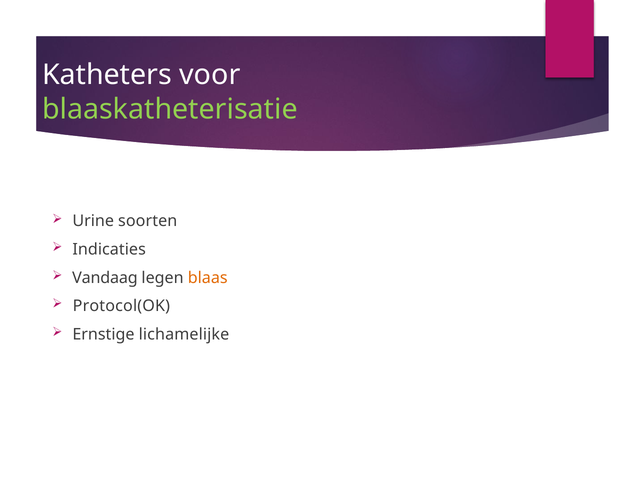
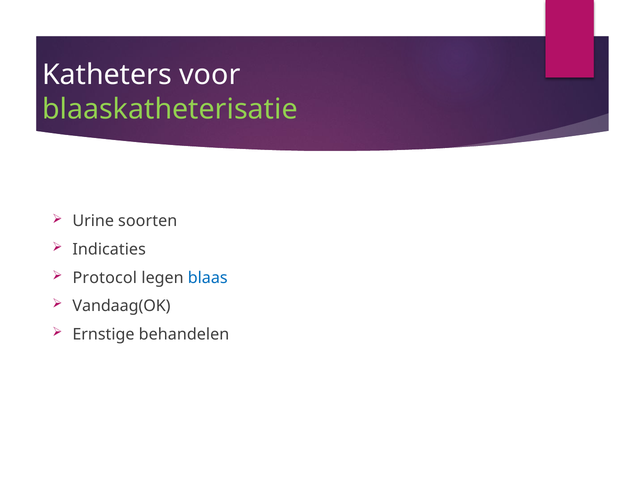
Vandaag: Vandaag -> Protocol
blaas colour: orange -> blue
Protocol(OK: Protocol(OK -> Vandaag(OK
lichamelijke: lichamelijke -> behandelen
